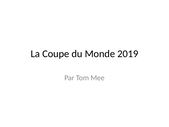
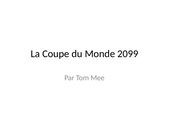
2019: 2019 -> 2099
